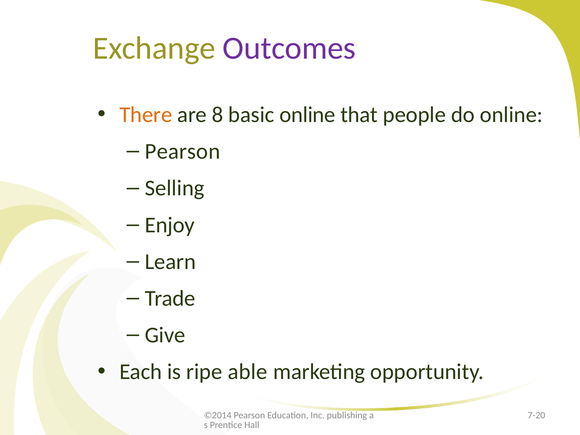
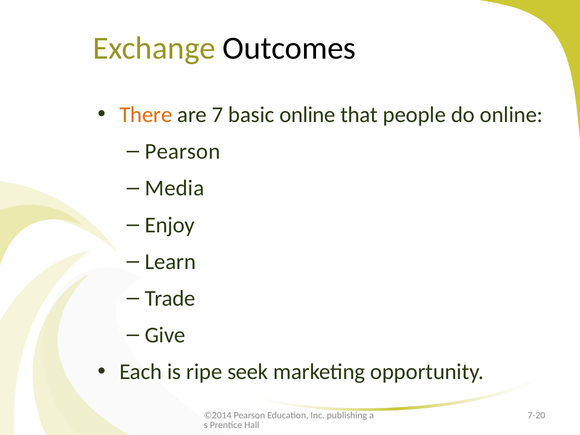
Outcomes colour: purple -> black
8: 8 -> 7
Selling: Selling -> Media
able: able -> seek
